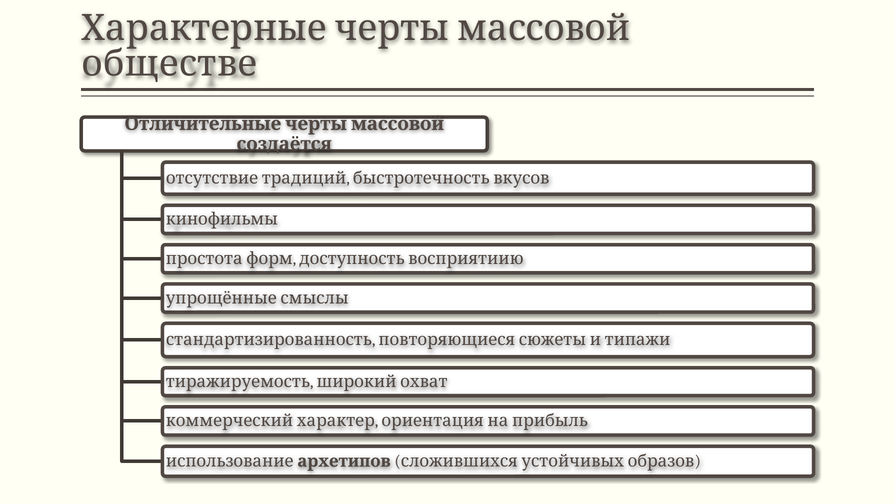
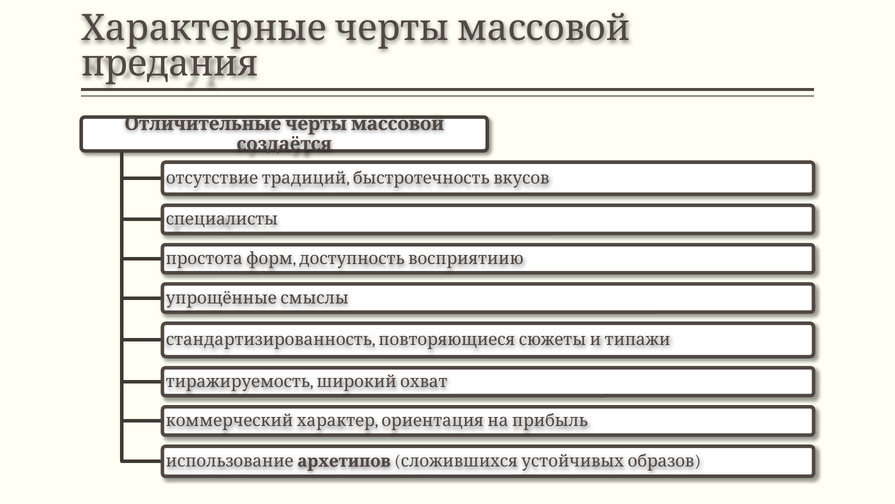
обществе: обществе -> предания
кинофильмы: кинофильмы -> специалисты
